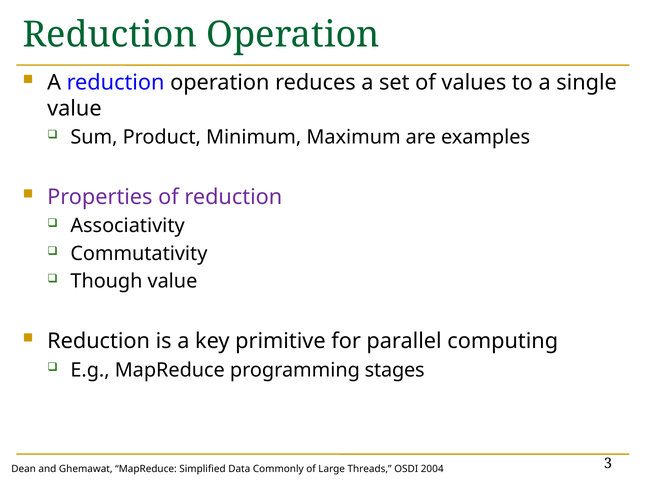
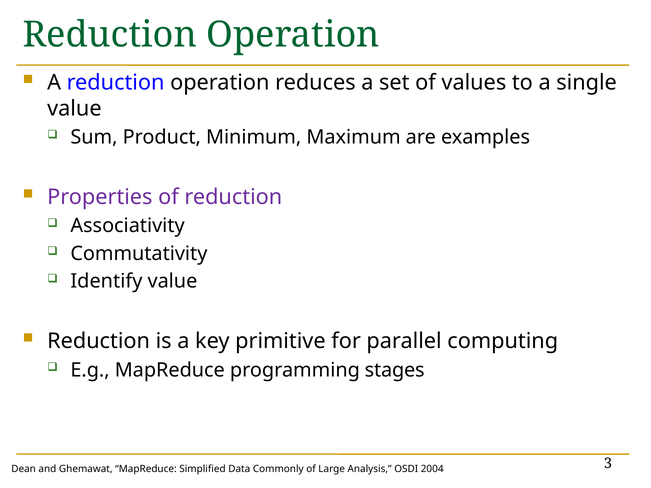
Though: Though -> Identify
Threads: Threads -> Analysis
